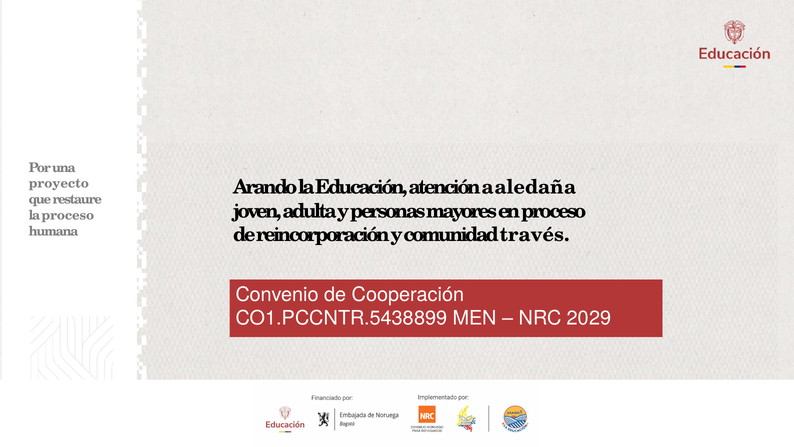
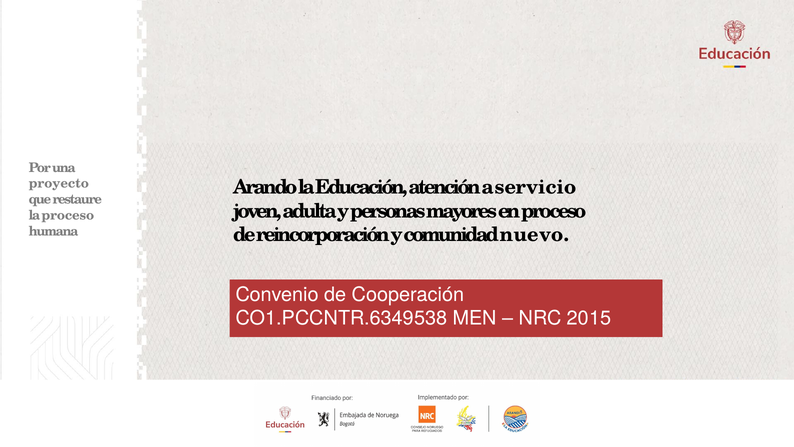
aledaña: aledaña -> servicio
través: través -> nuevo
CO1.PCCNTR.5438899: CO1.PCCNTR.5438899 -> CO1.PCCNTR.6349538
2029: 2029 -> 2015
